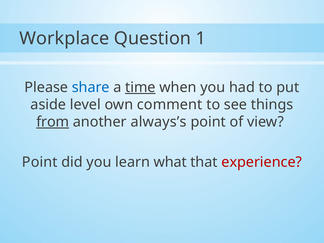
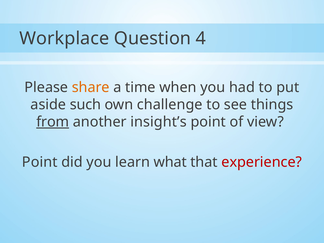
1: 1 -> 4
share colour: blue -> orange
time underline: present -> none
level: level -> such
comment: comment -> challenge
always’s: always’s -> insight’s
